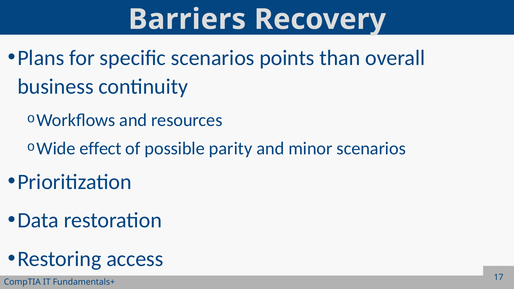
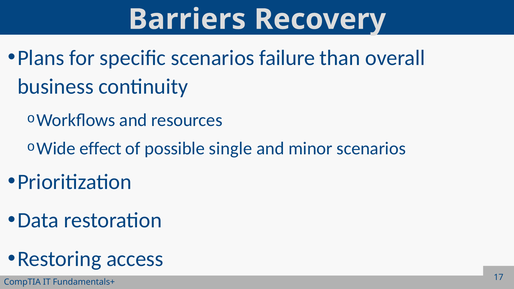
points: points -> failure
parity: parity -> single
